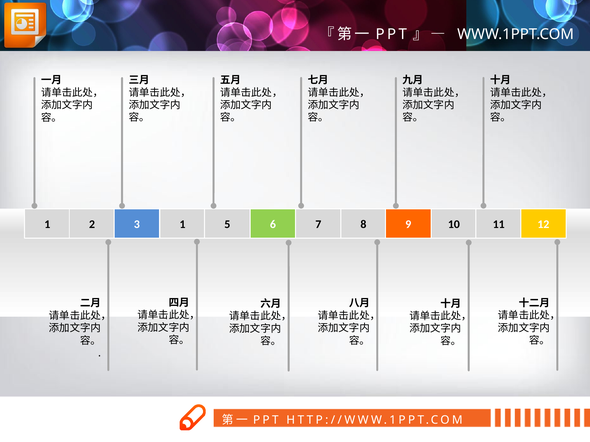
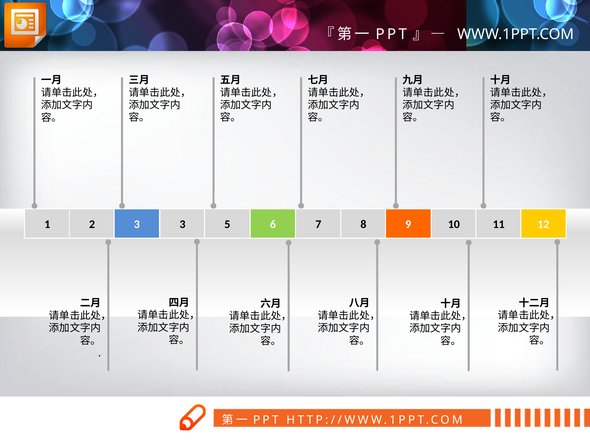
3 1: 1 -> 3
